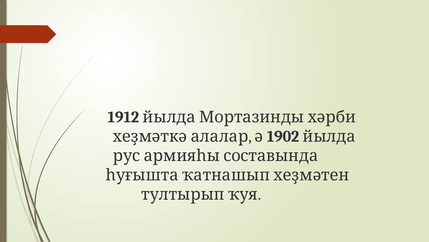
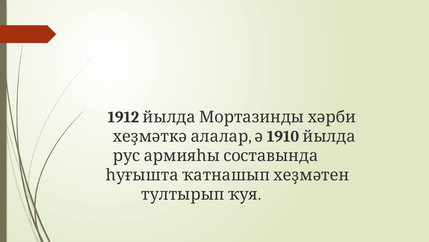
1902: 1902 -> 1910
